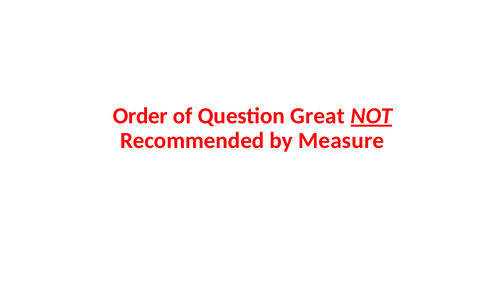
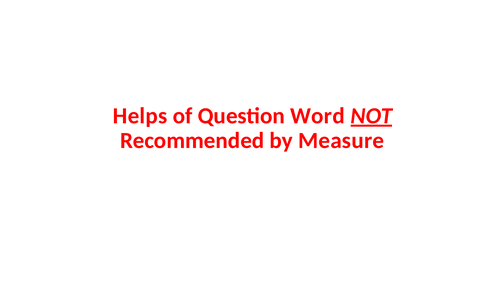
Order: Order -> Helps
Great: Great -> Word
